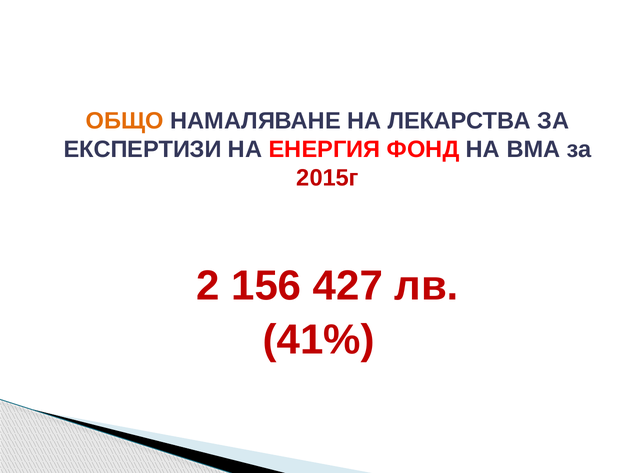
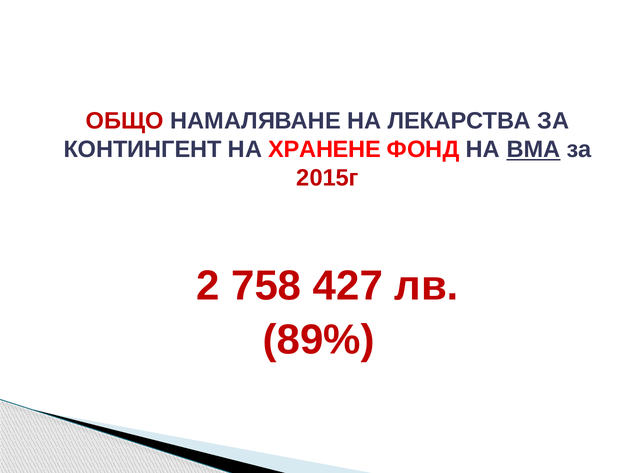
ОБЩО colour: orange -> red
ЕКСПЕРТИЗИ: ЕКСПЕРТИЗИ -> КОНТИНГЕНТ
ЕНЕРГИЯ: ЕНЕРГИЯ -> ХРАНЕНЕ
ВМА underline: none -> present
156: 156 -> 758
41%: 41% -> 89%
